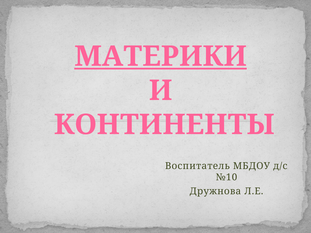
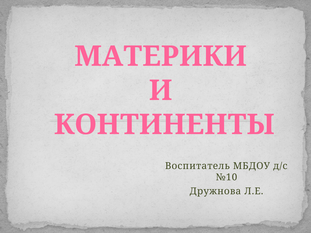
МАТЕРИКИ underline: present -> none
